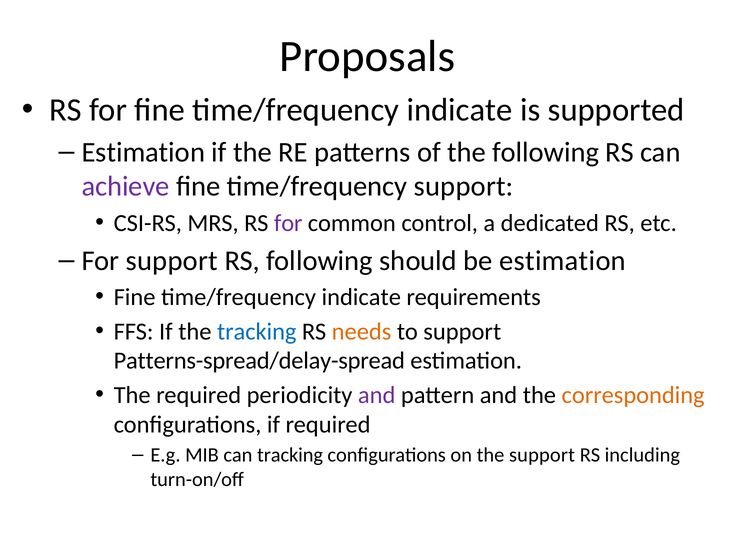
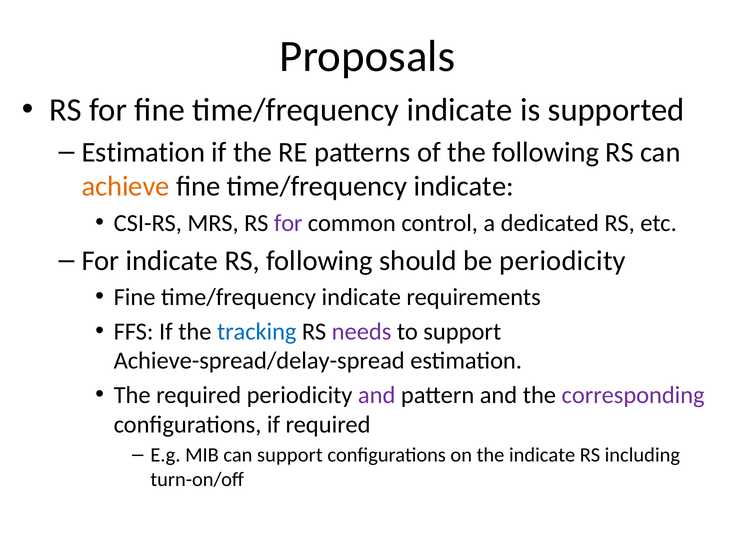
achieve colour: purple -> orange
support at (464, 187): support -> indicate
For support: support -> indicate
be estimation: estimation -> periodicity
needs colour: orange -> purple
Patterns-spread/delay-spread: Patterns-spread/delay-spread -> Achieve-spread/delay-spread
corresponding colour: orange -> purple
can tracking: tracking -> support
the support: support -> indicate
